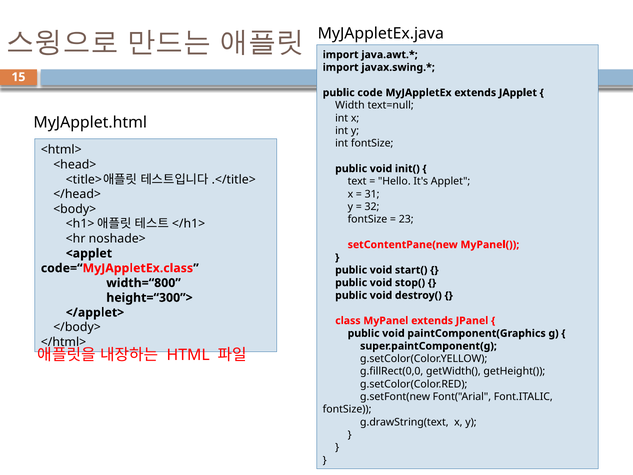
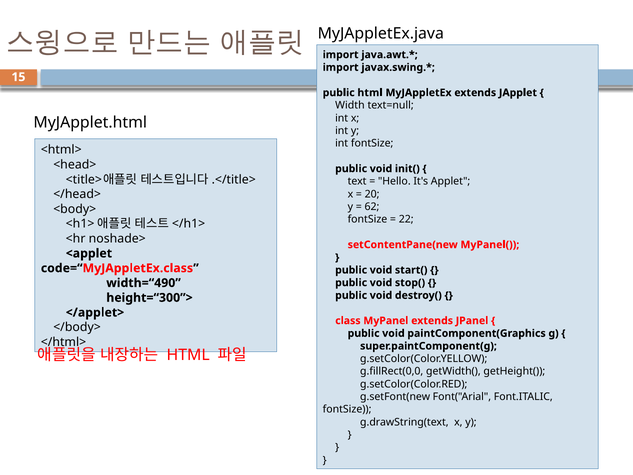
public code: code -> html
31: 31 -> 20
32: 32 -> 62
23: 23 -> 22
width=“800: width=“800 -> width=“490
